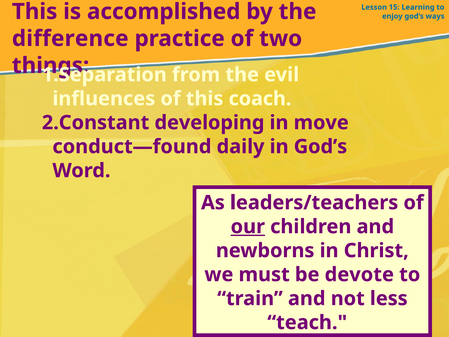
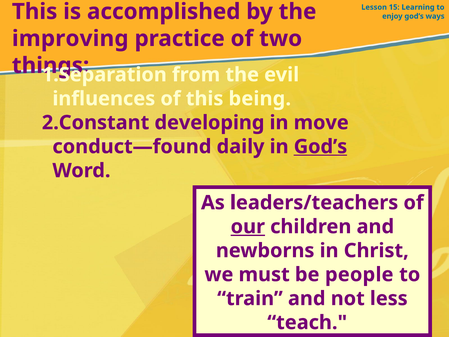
difference: difference -> improving
coach: coach -> being
God’s at (320, 147) underline: none -> present
devote: devote -> people
